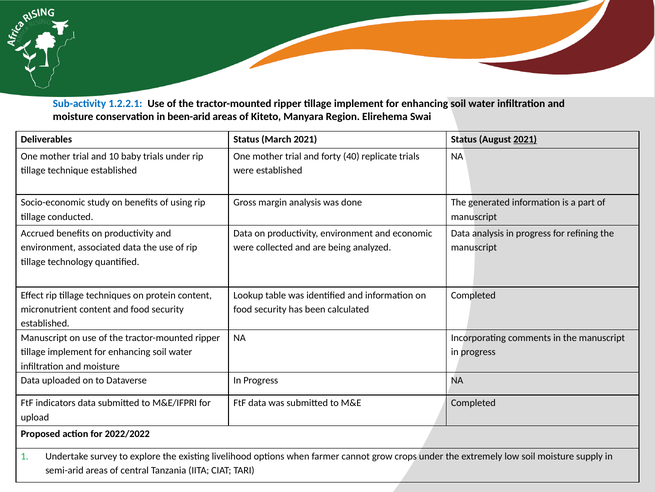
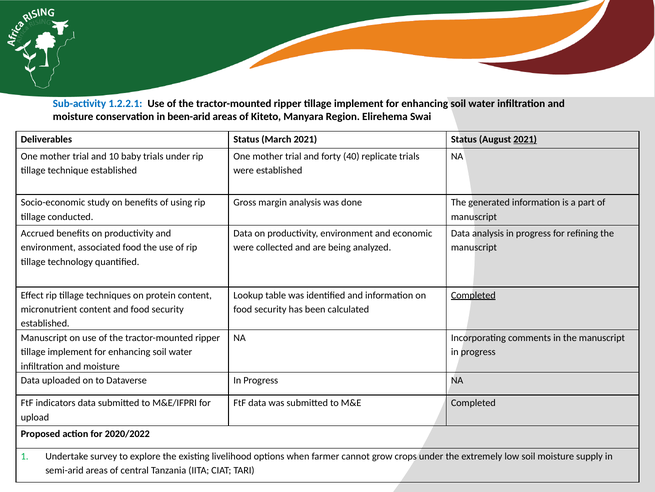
associated data: data -> food
Completed at (473, 295) underline: none -> present
2022/2022: 2022/2022 -> 2020/2022
